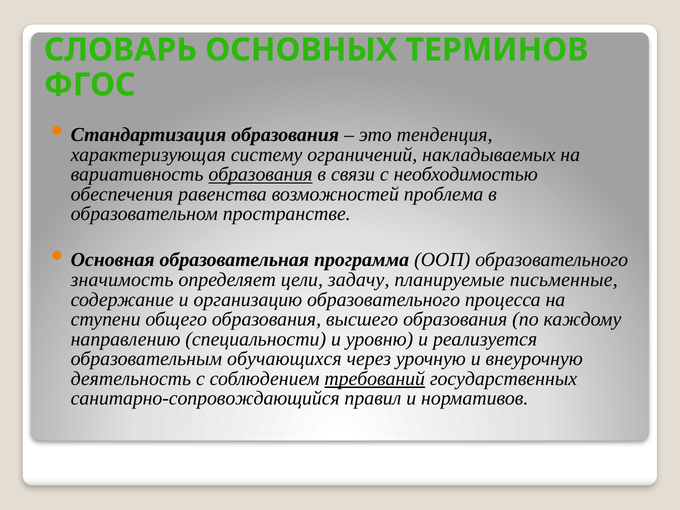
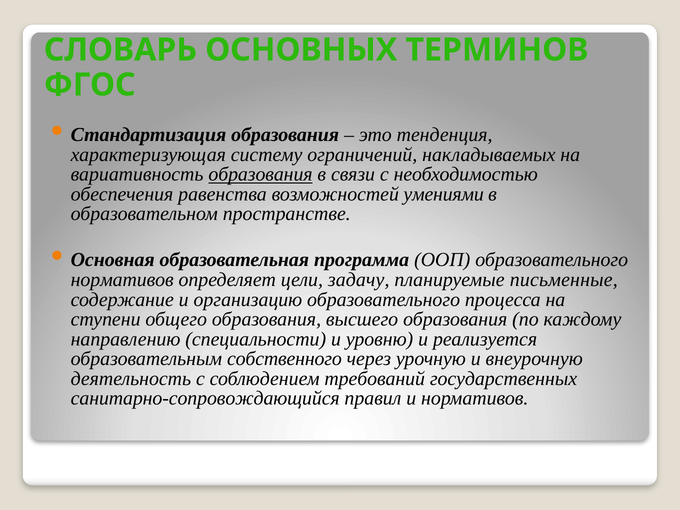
проблема: проблема -> умениями
значимость at (122, 280): значимость -> нормативов
обучающихся: обучающихся -> собственного
требований underline: present -> none
